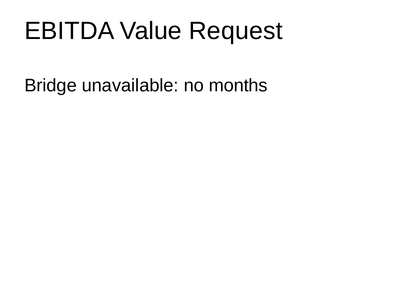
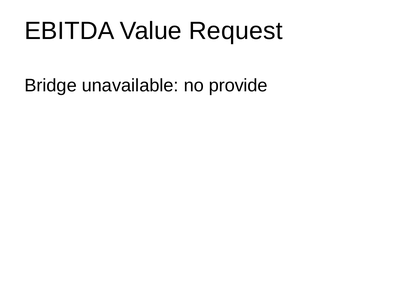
months: months -> provide
